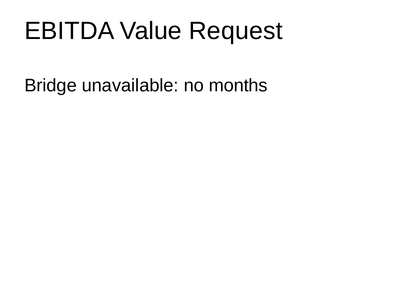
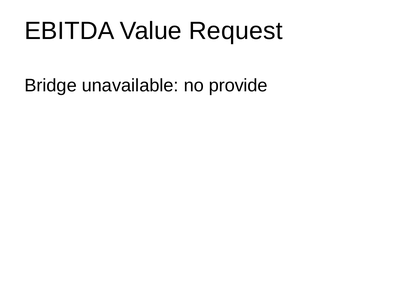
months: months -> provide
